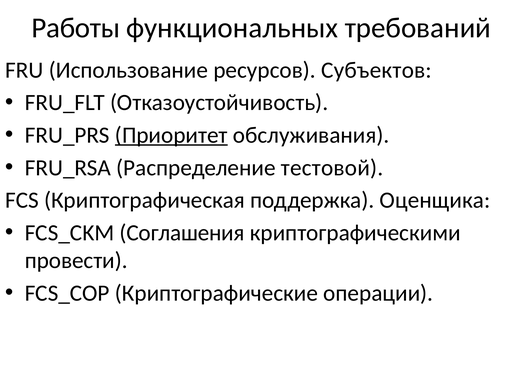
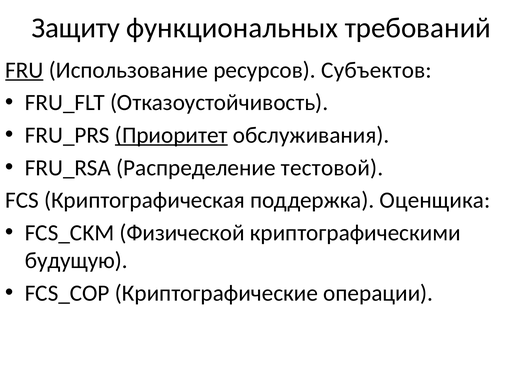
Работы: Работы -> Защиту
FRU underline: none -> present
Соглашения: Соглашения -> Физической
провести: провести -> будущую
